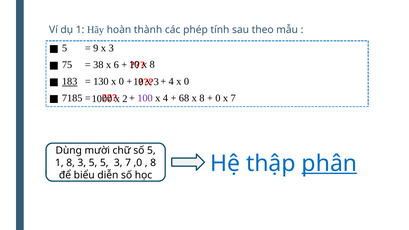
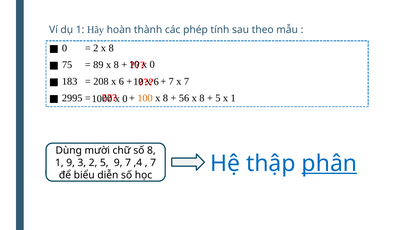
5 at (65, 48): 5 -> 0
9 at (96, 48): 9 -> 2
3 at (111, 48): 3 -> 8
8 at (152, 65): 8 -> 0
38: 38 -> 89
6 at (116, 65): 6 -> 8
3 at (156, 82): 3 -> 6
183 underline: present -> none
130: 130 -> 208
0 at (121, 82): 0 -> 6
4 at (171, 82): 4 -> 7
0 at (187, 82): 0 -> 7
7185: 7185 -> 2995
100 colour: purple -> orange
4 at (165, 98): 4 -> 8
68: 68 -> 56
0 at (218, 98): 0 -> 5
x 7: 7 -> 1
2 at (125, 99): 2 -> 0
số 5: 5 -> 8
1 8: 8 -> 9
3 5: 5 -> 2
5 3: 3 -> 9
,0: ,0 -> ,4
8 at (153, 163): 8 -> 7
